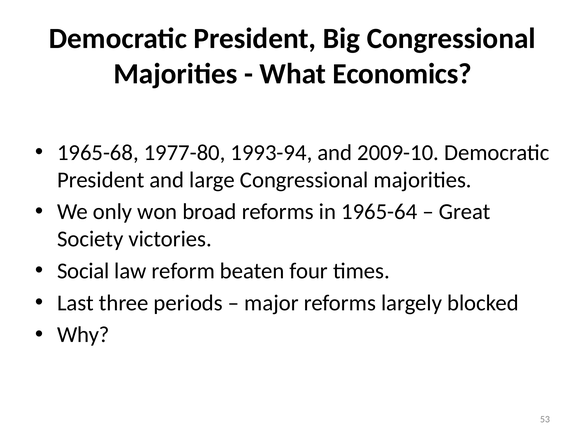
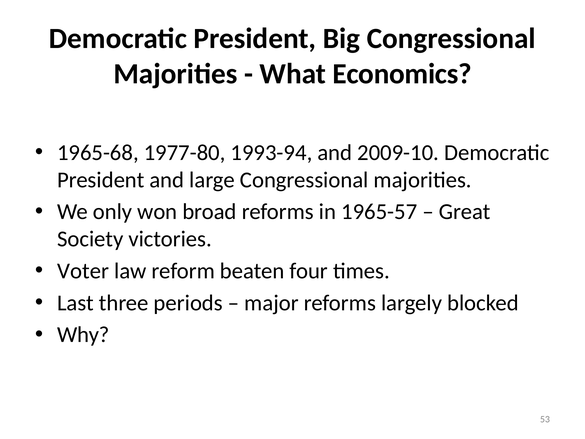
1965-64: 1965-64 -> 1965-57
Social: Social -> Voter
